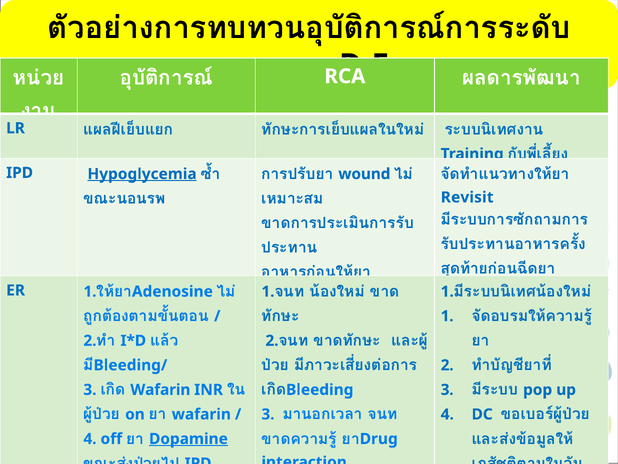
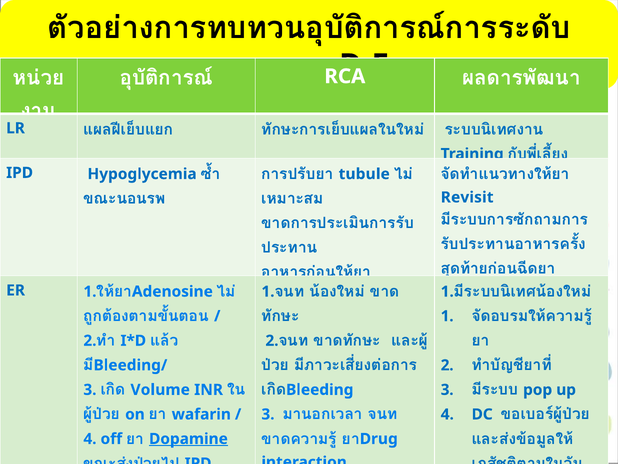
Hypoglycemia at (142, 174) underline: present -> none
wound: wound -> tubule
Wafarin at (160, 389): Wafarin -> Volume
